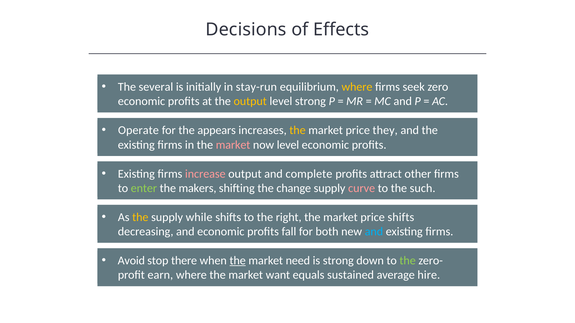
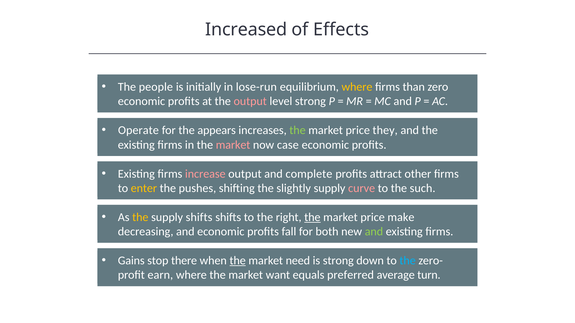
Decisions: Decisions -> Increased
several: several -> people
stay-run: stay-run -> lose-run
seek: seek -> than
output at (250, 101) colour: yellow -> pink
the at (298, 131) colour: yellow -> light green
now level: level -> case
enter colour: light green -> yellow
makers: makers -> pushes
change: change -> slightly
supply while: while -> shifts
the at (312, 218) underline: none -> present
price shifts: shifts -> make
and at (374, 232) colour: light blue -> light green
Avoid: Avoid -> Gains
the at (408, 261) colour: light green -> light blue
sustained: sustained -> preferred
hire: hire -> turn
